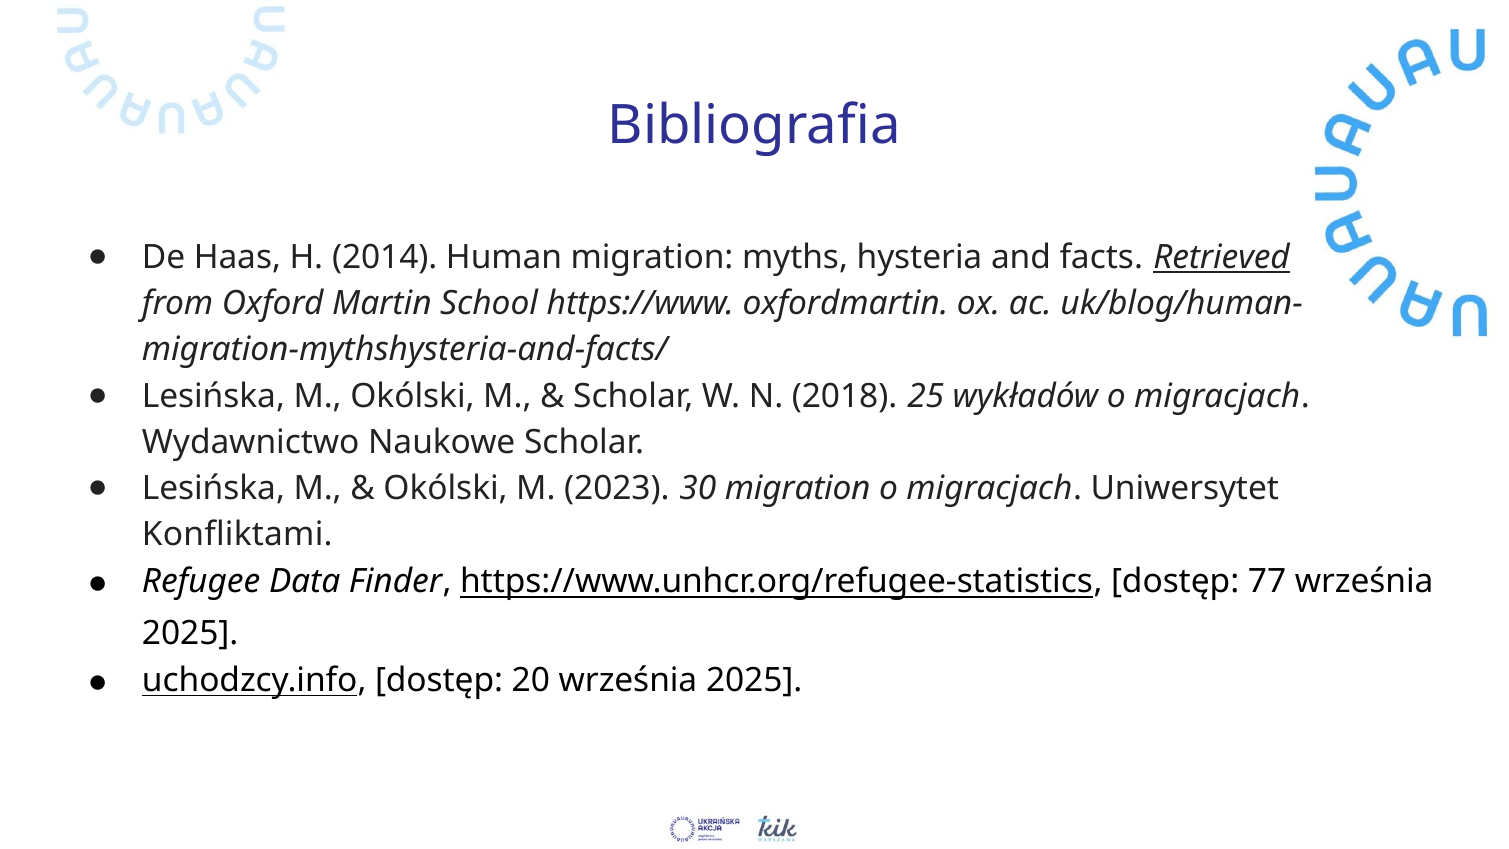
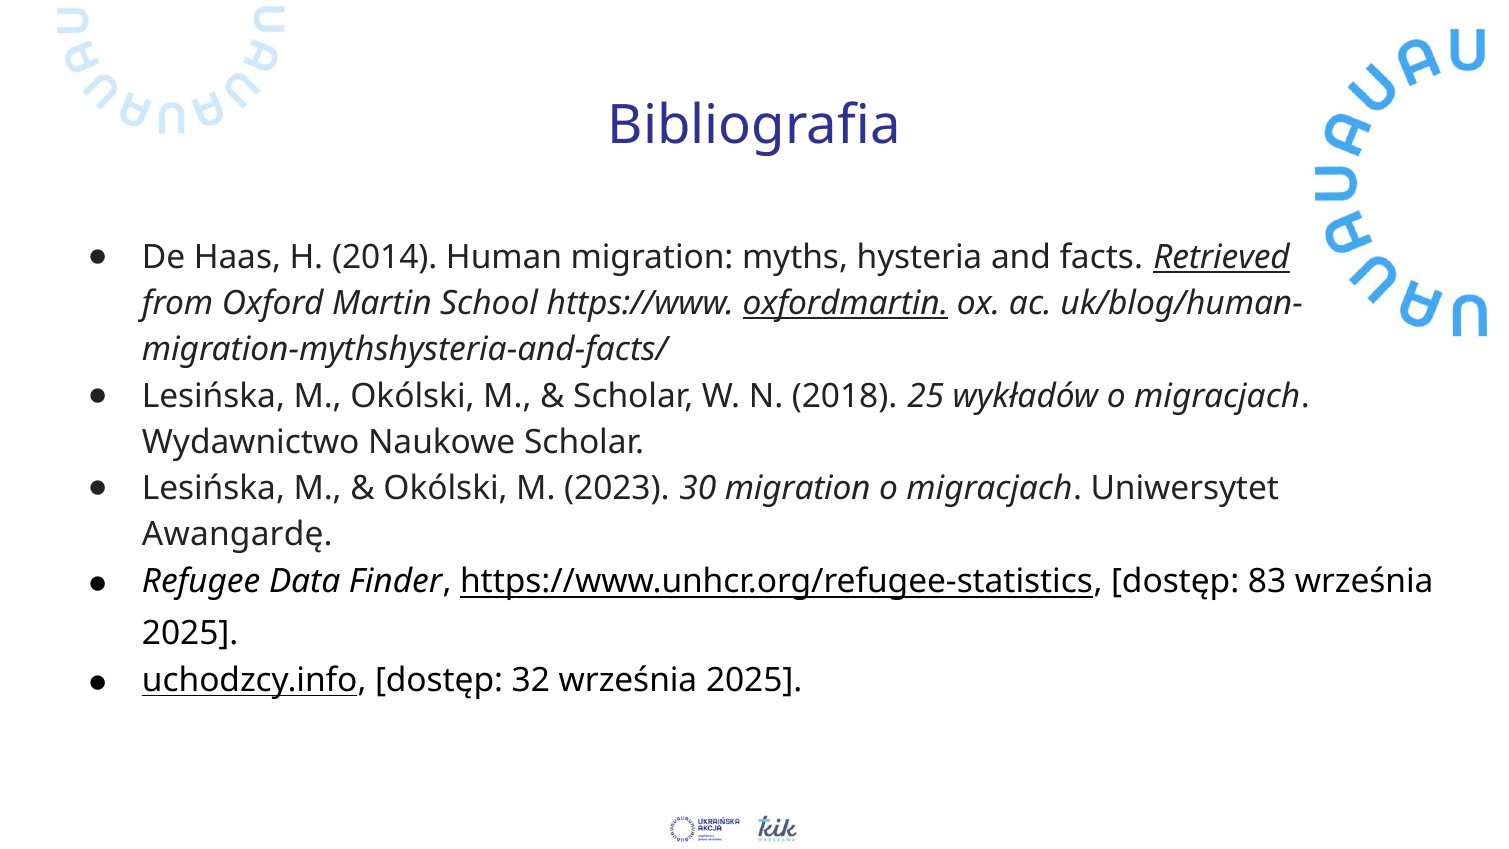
oxfordmartin underline: none -> present
Konfliktami: Konfliktami -> Awangardę
77: 77 -> 83
20: 20 -> 32
